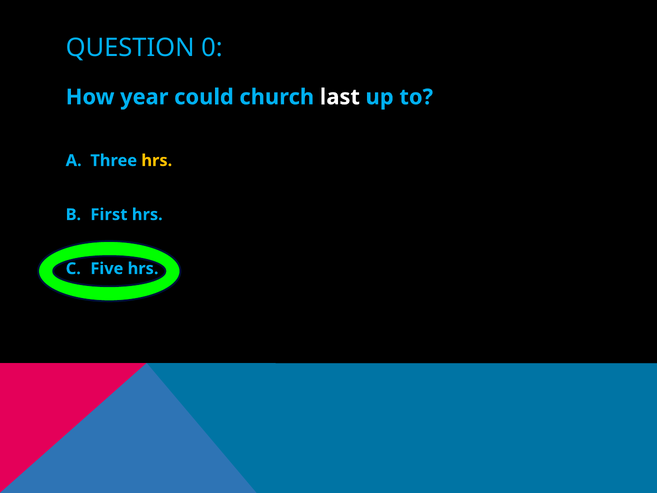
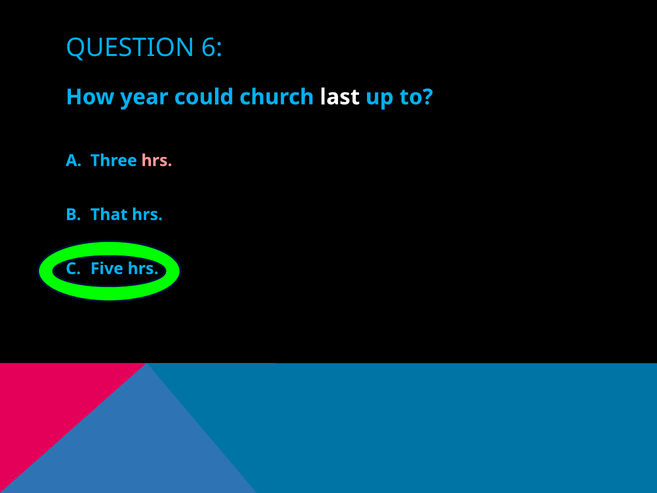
0: 0 -> 6
hrs at (157, 161) colour: yellow -> pink
First: First -> That
